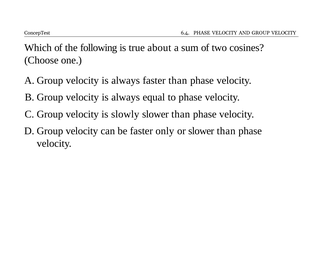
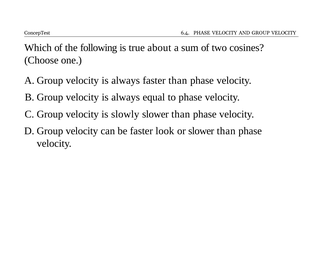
only: only -> look
